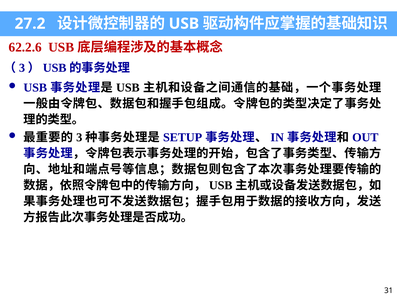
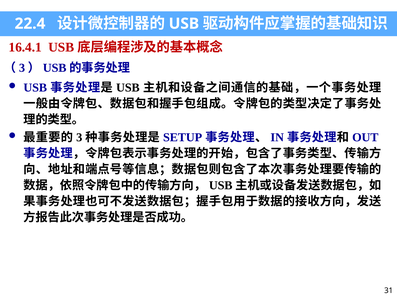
27.2: 27.2 -> 22.4
62.2.6: 62.2.6 -> 16.4.1
